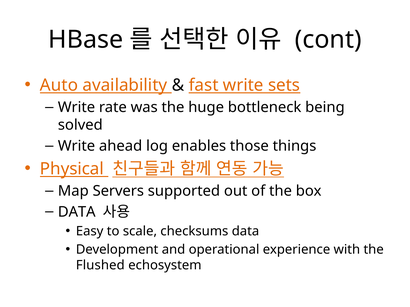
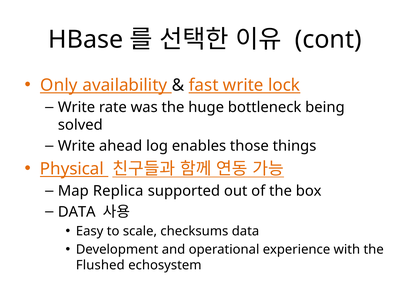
Auto: Auto -> Only
sets: sets -> lock
Servers: Servers -> Replica
